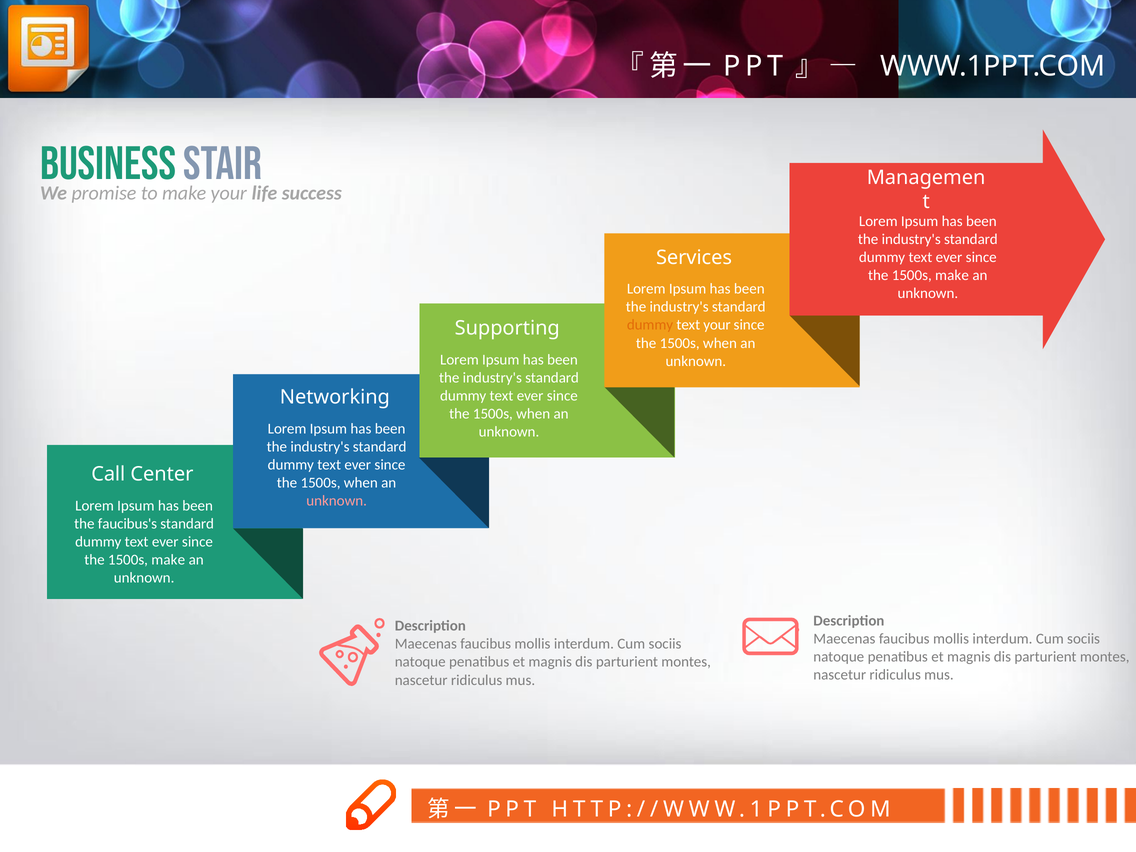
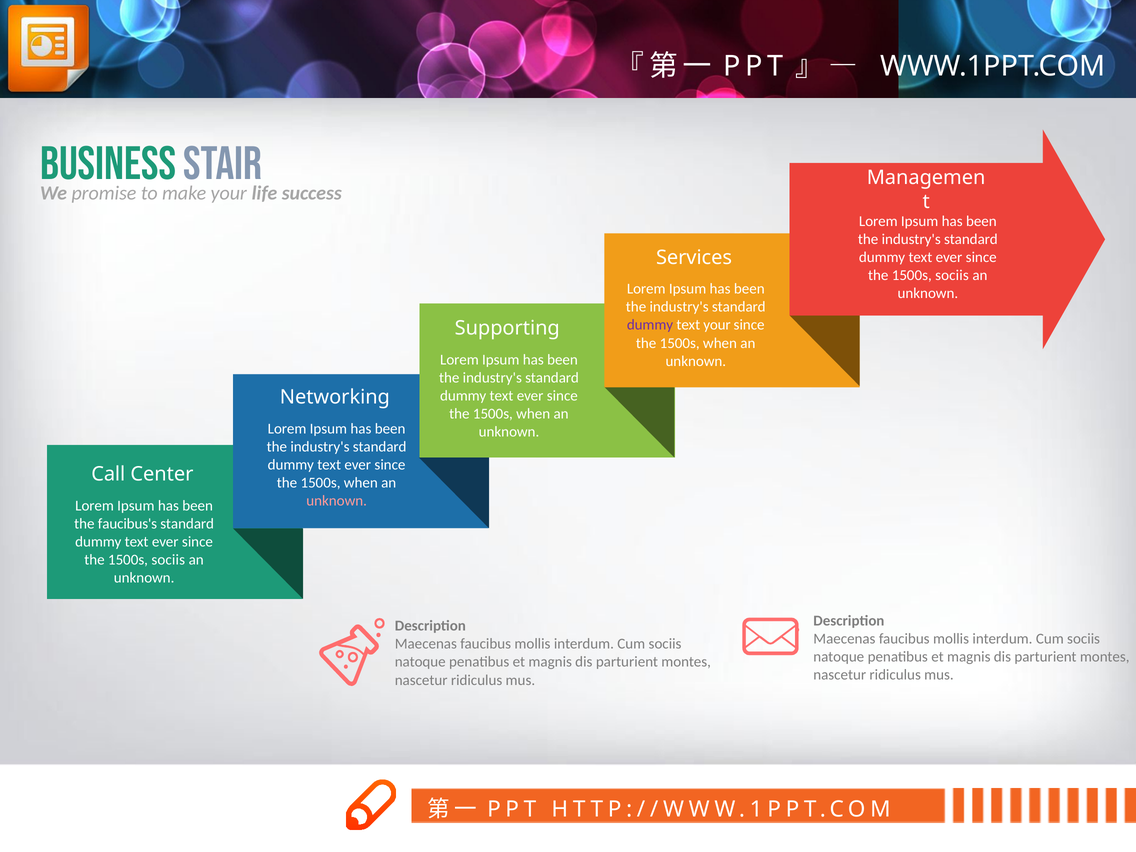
make at (952, 275): make -> sociis
dummy at (650, 325) colour: orange -> purple
make at (168, 560): make -> sociis
